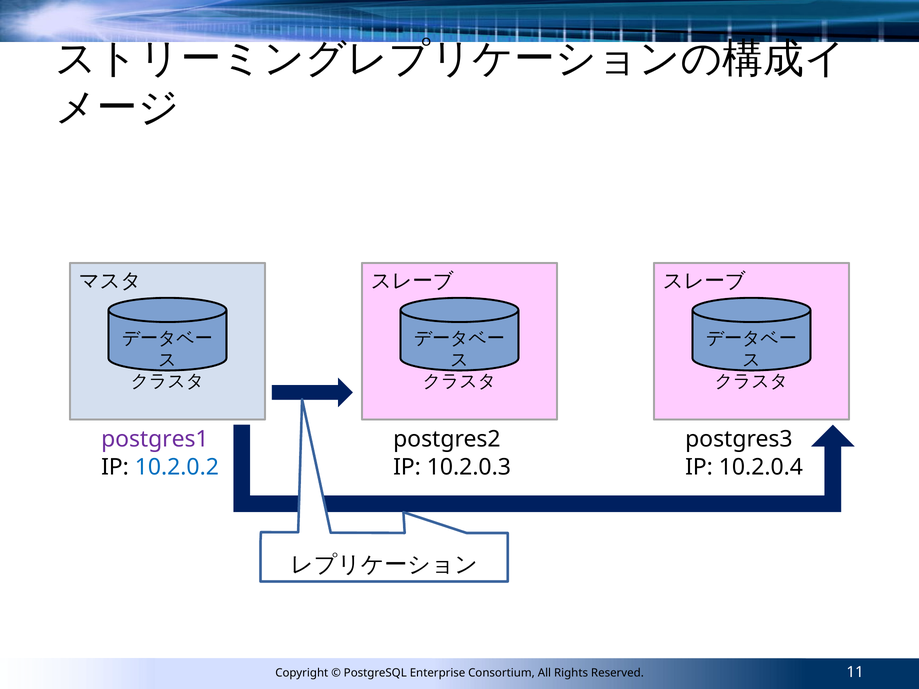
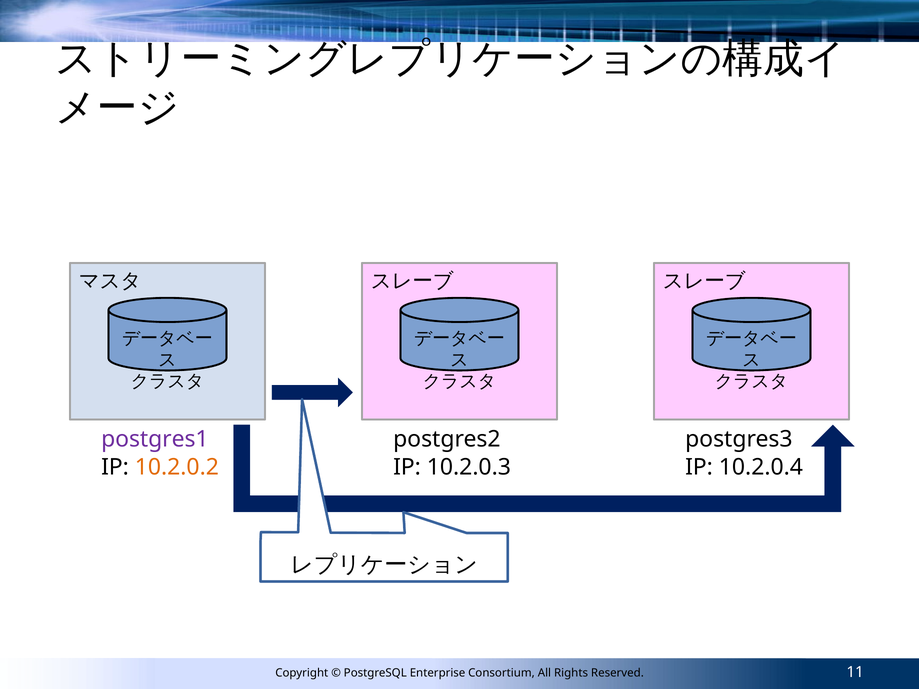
10.2.0.2 colour: blue -> orange
